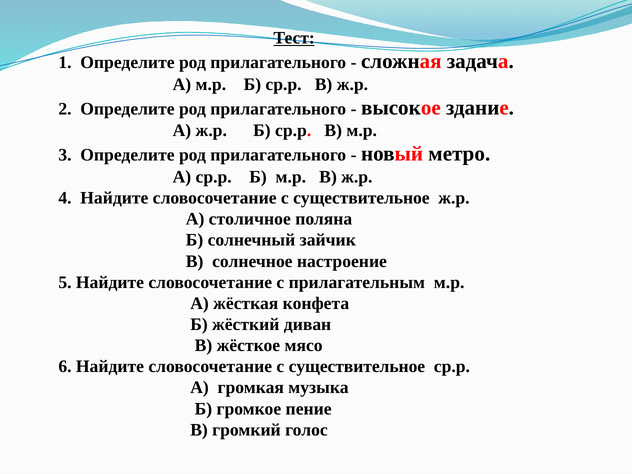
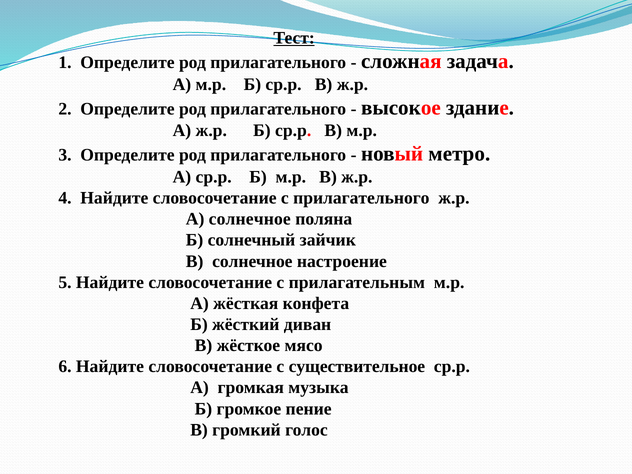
существительное at (361, 198): существительное -> прилагательного
А столичное: столичное -> солнечное
